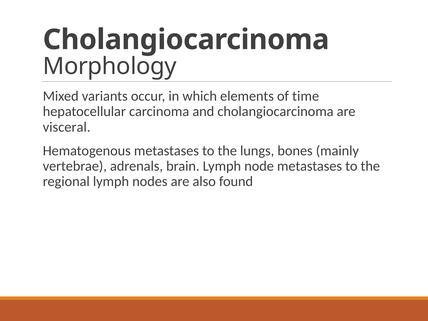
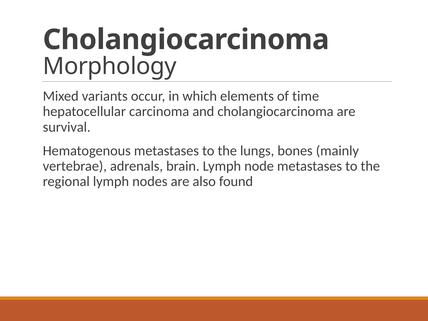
visceral: visceral -> survival
